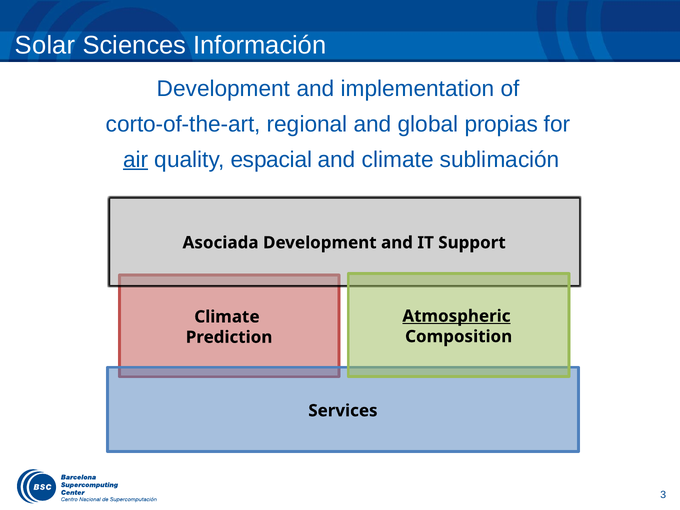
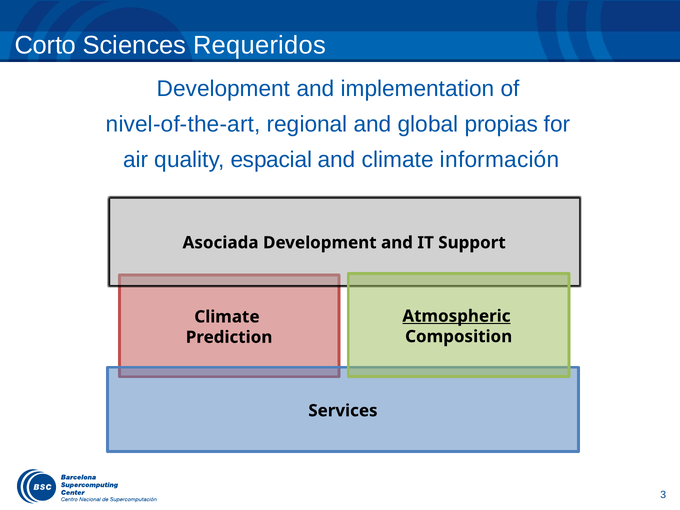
Solar: Solar -> Corto
Información: Información -> Requeridos
corto-of-the-art: corto-of-the-art -> nivel-of-the-art
air underline: present -> none
sublimación: sublimación -> información
